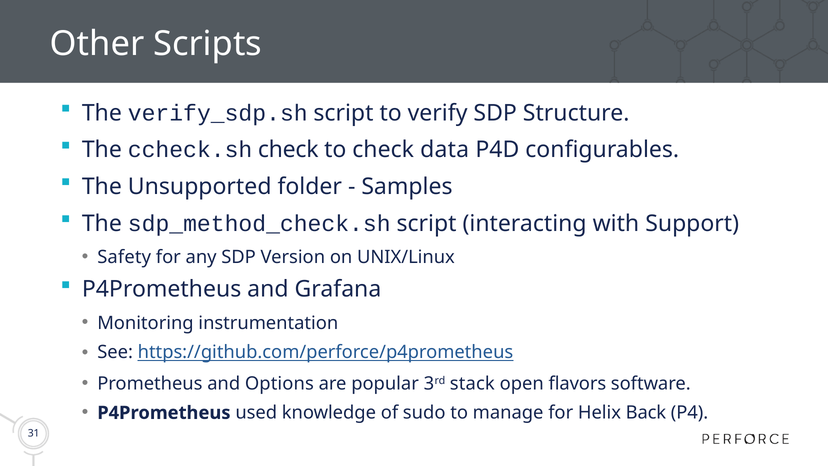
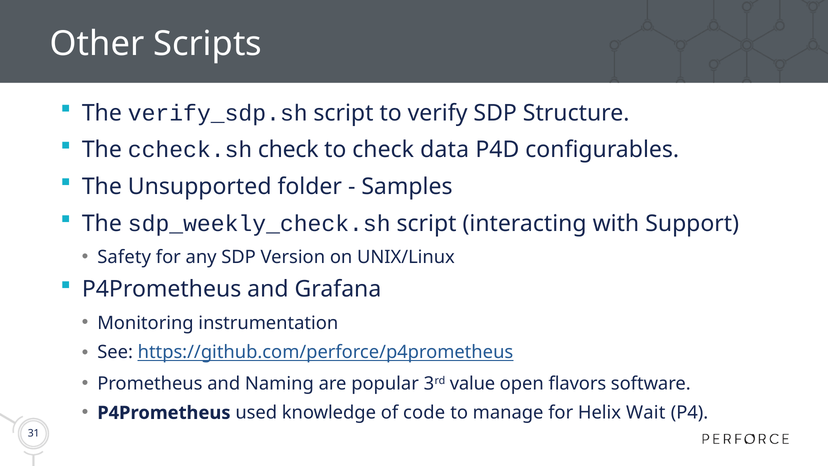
sdp_method_check.sh: sdp_method_check.sh -> sdp_weekly_check.sh
Options: Options -> Naming
stack: stack -> value
sudo: sudo -> code
Back: Back -> Wait
